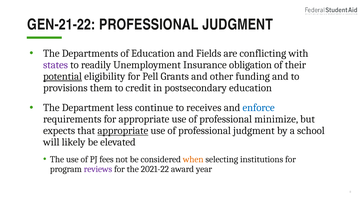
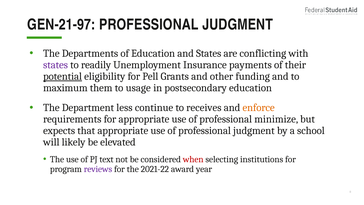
GEN-21-22: GEN-21-22 -> GEN-21-97
and Fields: Fields -> States
obligation: obligation -> payments
provisions: provisions -> maximum
credit: credit -> usage
enforce colour: blue -> orange
appropriate at (123, 130) underline: present -> none
fees: fees -> text
when colour: orange -> red
